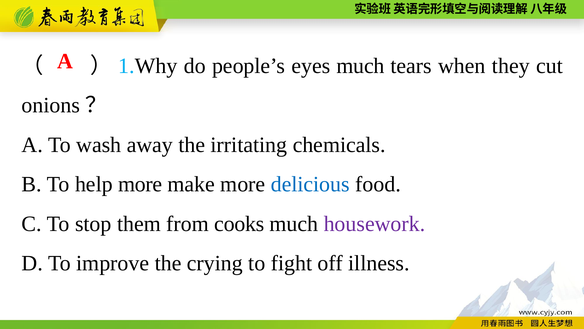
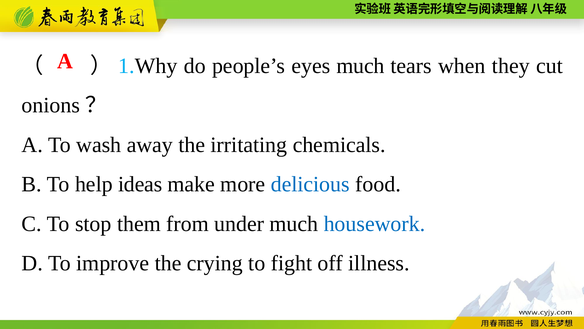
help more: more -> ideas
cooks: cooks -> under
housework colour: purple -> blue
